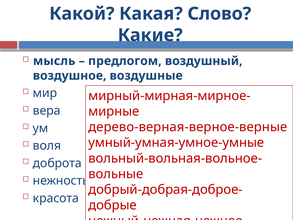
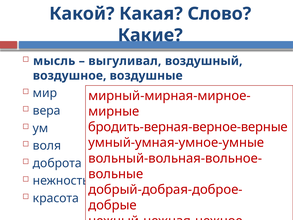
предлогом: предлогом -> выгуливал
дерево-верная-верное-верные: дерево-верная-верное-верные -> бродить-верная-верное-верные
